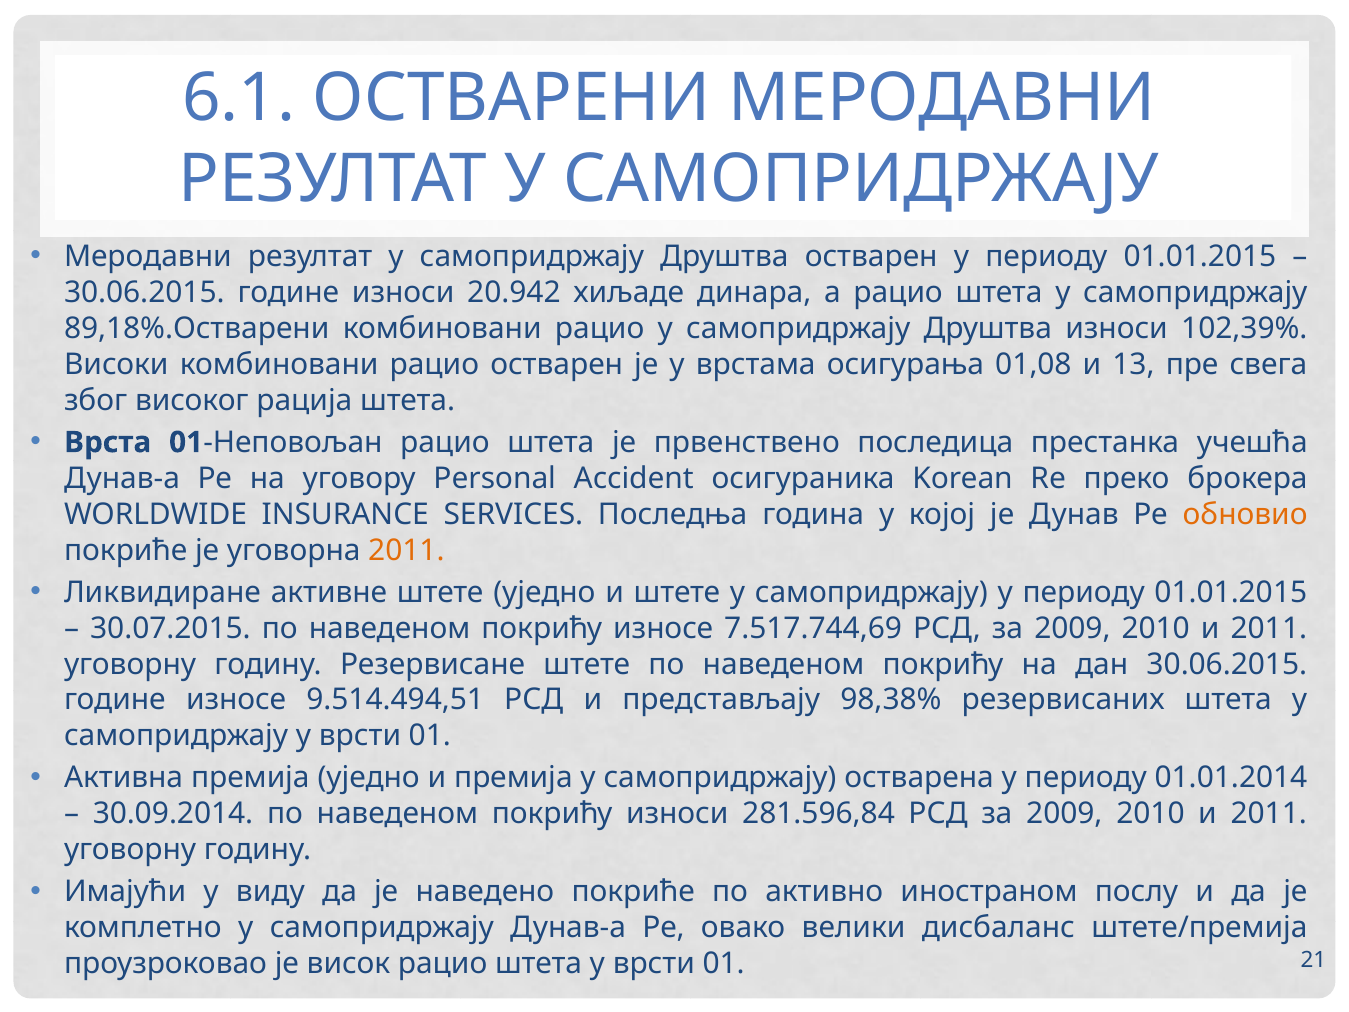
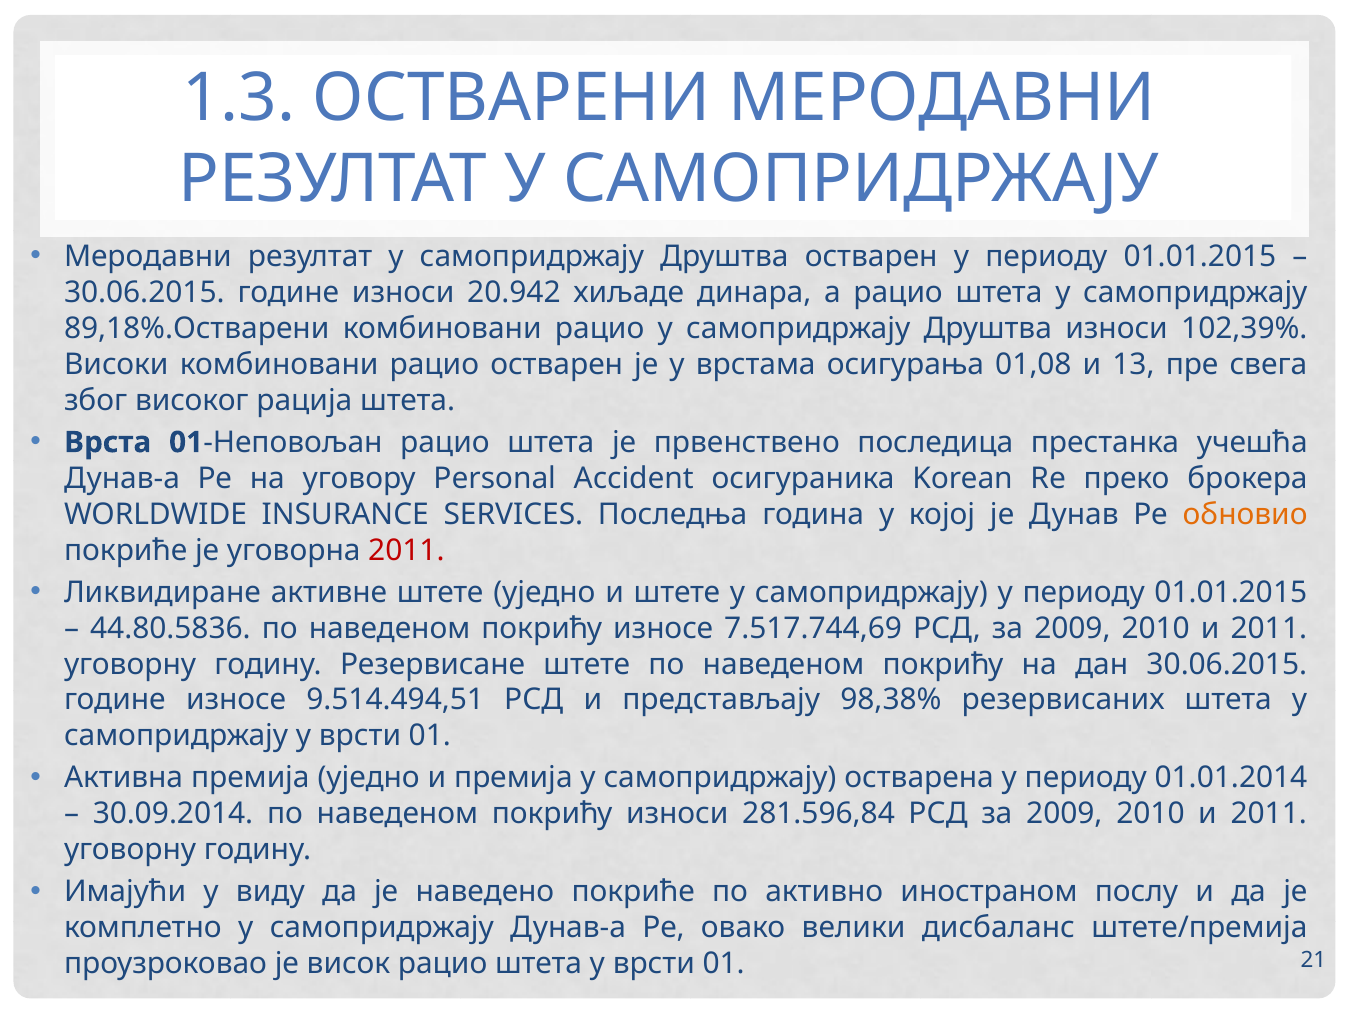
6.1: 6.1 -> 1.3
2011 at (406, 550) colour: orange -> red
30.07.2015: 30.07.2015 -> 44.80.5836
